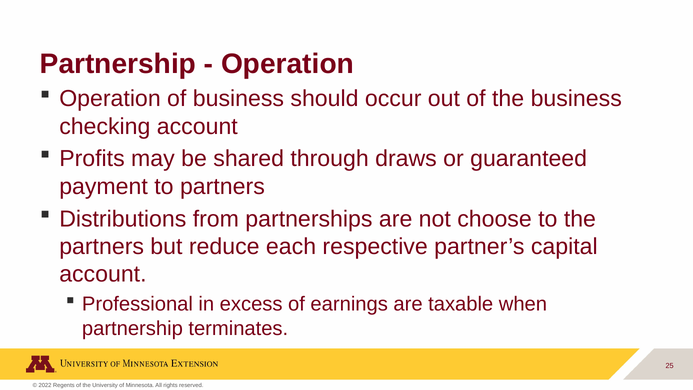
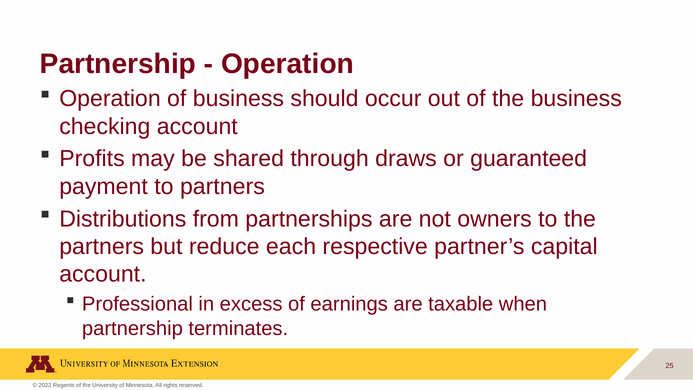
choose: choose -> owners
